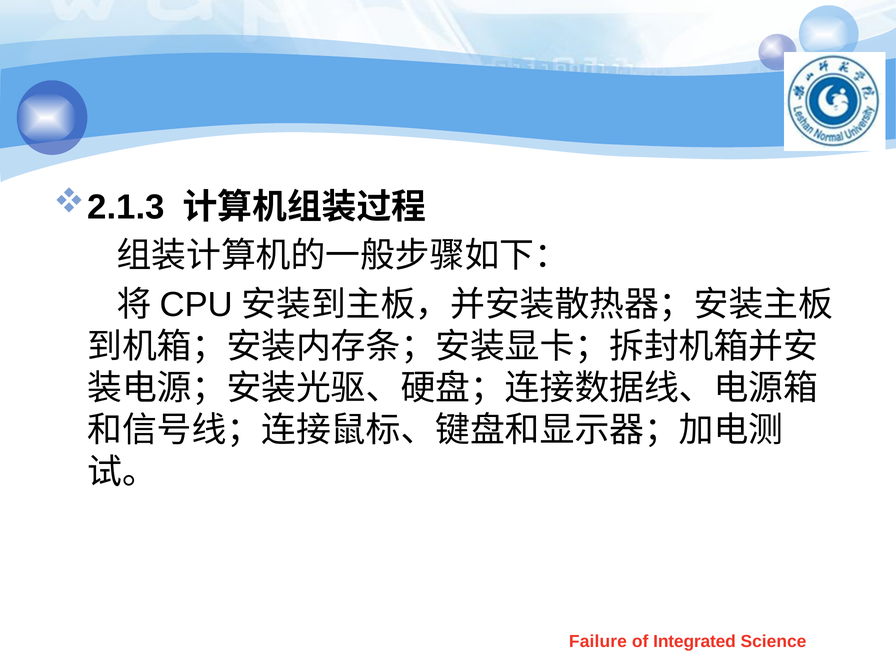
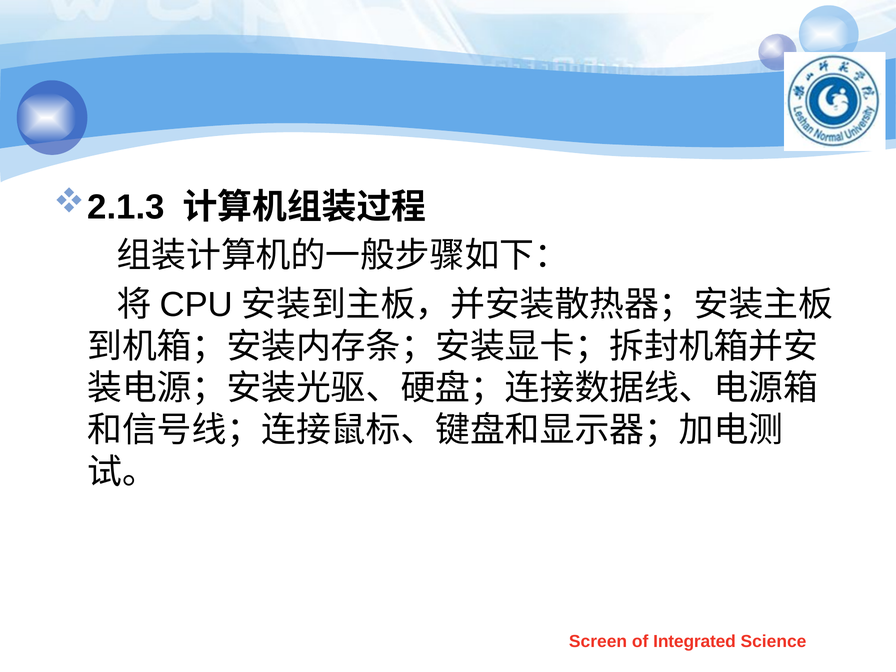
Failure: Failure -> Screen
